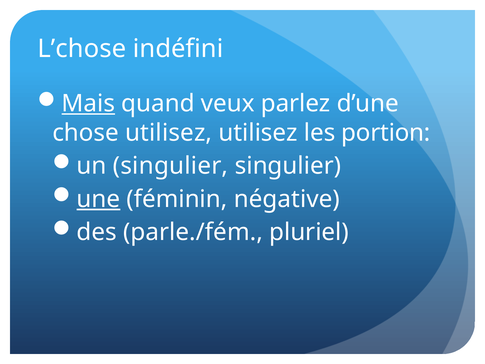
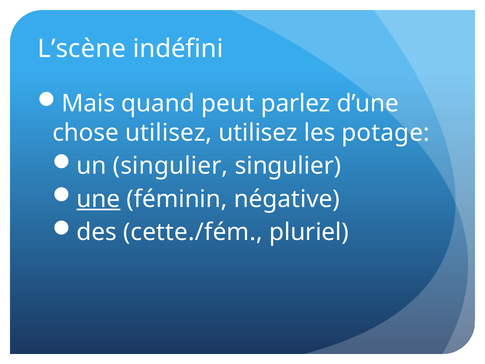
L’chose: L’chose -> L’scène
Mais underline: present -> none
veux: veux -> peut
portion: portion -> potage
parle./fém: parle./fém -> cette./fém
